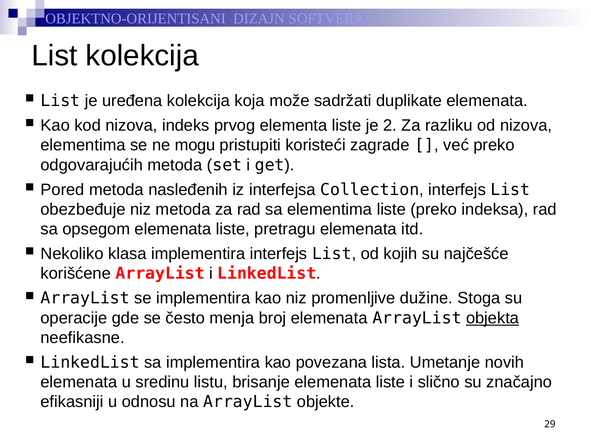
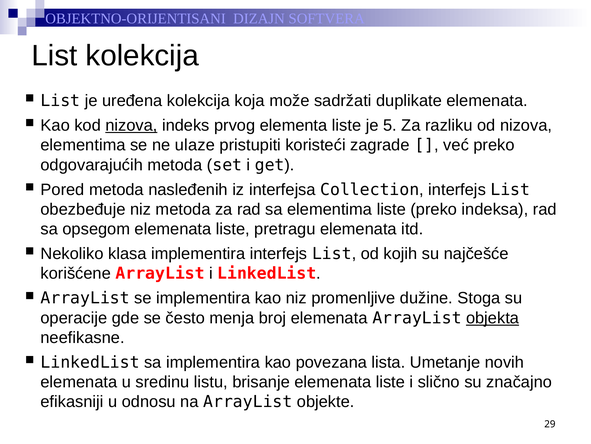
nizova at (131, 125) underline: none -> present
2: 2 -> 5
mogu: mogu -> ulaze
